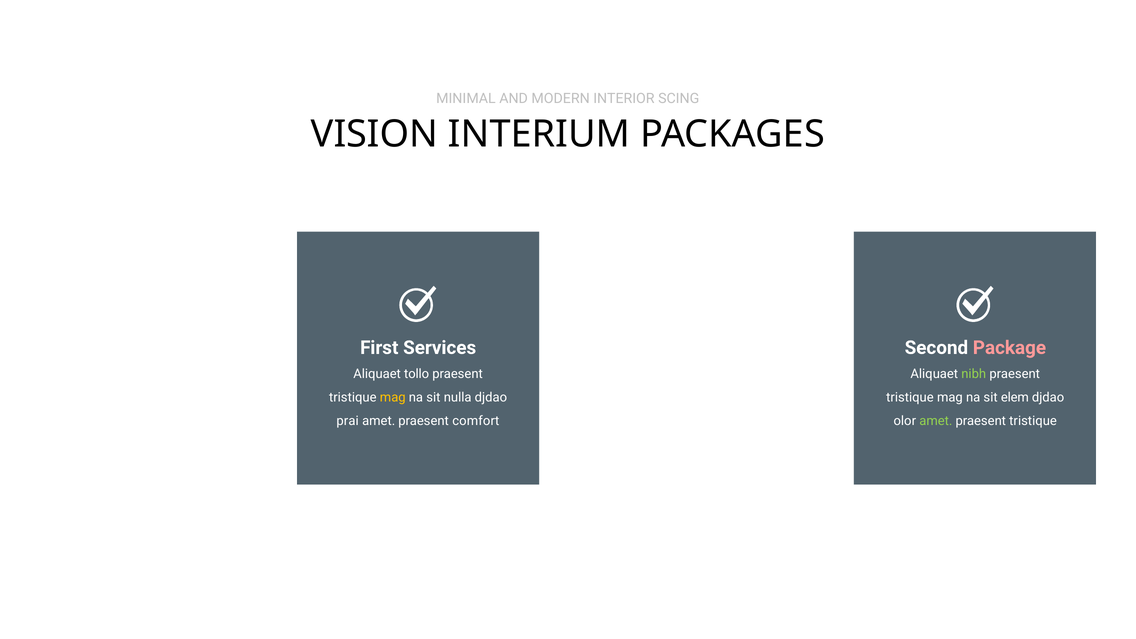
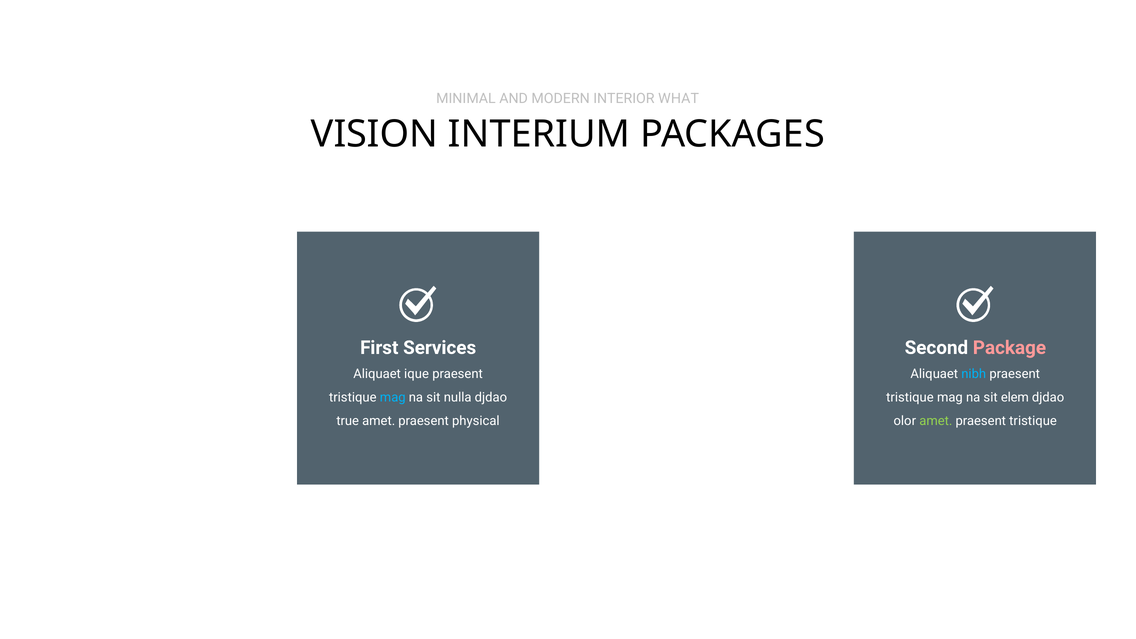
SCING: SCING -> WHAT
tollo: tollo -> ique
nibh colour: light green -> light blue
mag at (393, 397) colour: yellow -> light blue
prai: prai -> true
comfort: comfort -> physical
